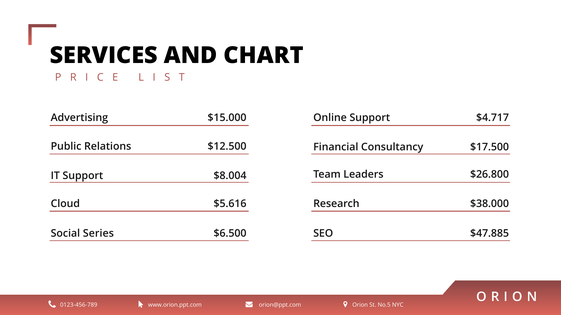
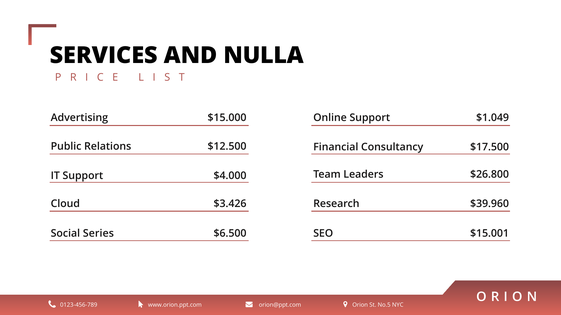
CHART: CHART -> NULLA
$4.717: $4.717 -> $1.049
$8.004: $8.004 -> $4.000
$5.616: $5.616 -> $3.426
$38.000: $38.000 -> $39.960
$47.885: $47.885 -> $15.001
